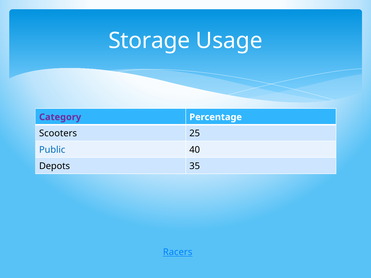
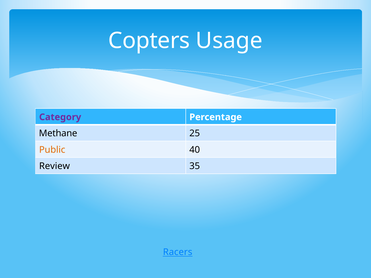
Storage: Storage -> Copters
Scooters: Scooters -> Methane
Public colour: blue -> orange
Depots: Depots -> Review
